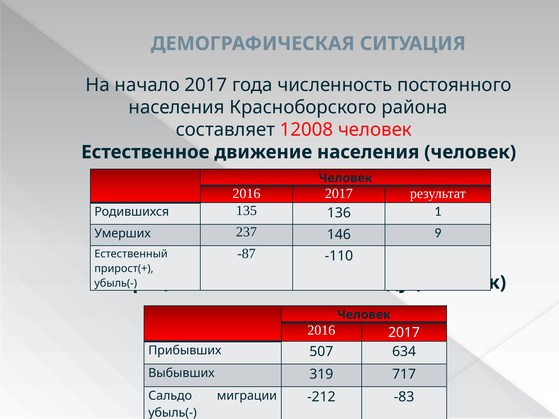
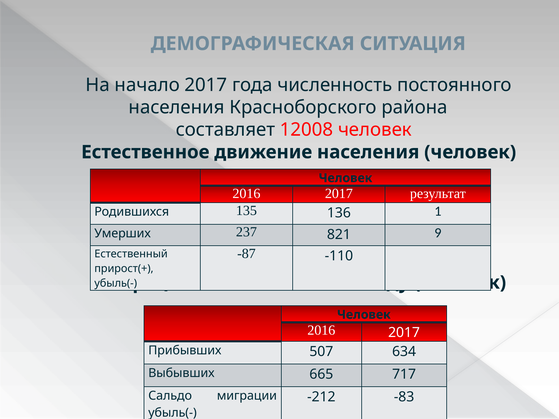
146: 146 -> 821
319: 319 -> 665
